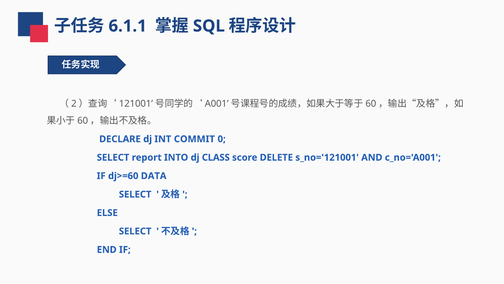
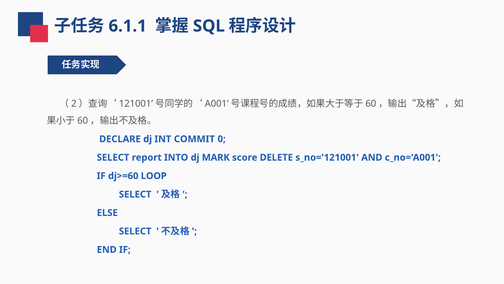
CLASS: CLASS -> MARK
DATA: DATA -> LOOP
